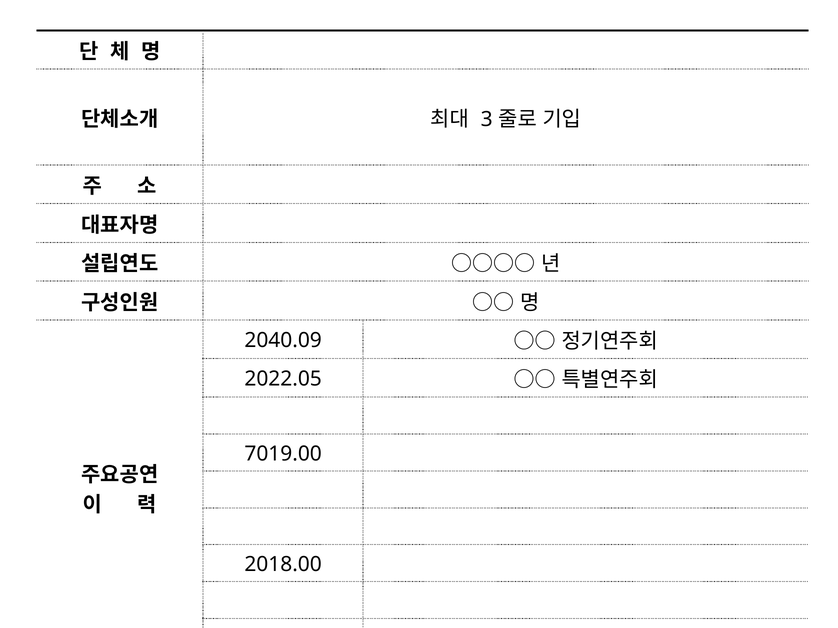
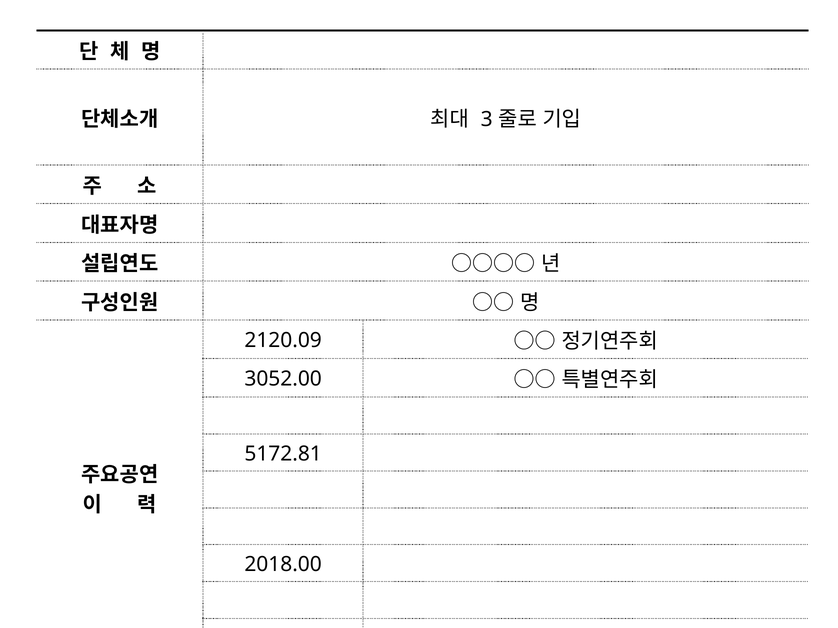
2040.09: 2040.09 -> 2120.09
2022.05: 2022.05 -> 3052.00
7019.00: 7019.00 -> 5172.81
